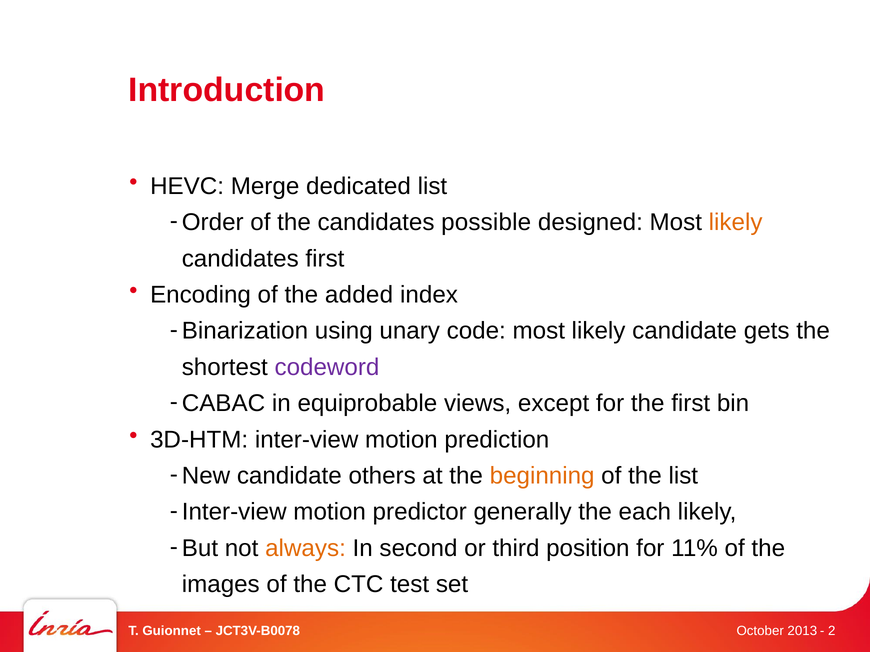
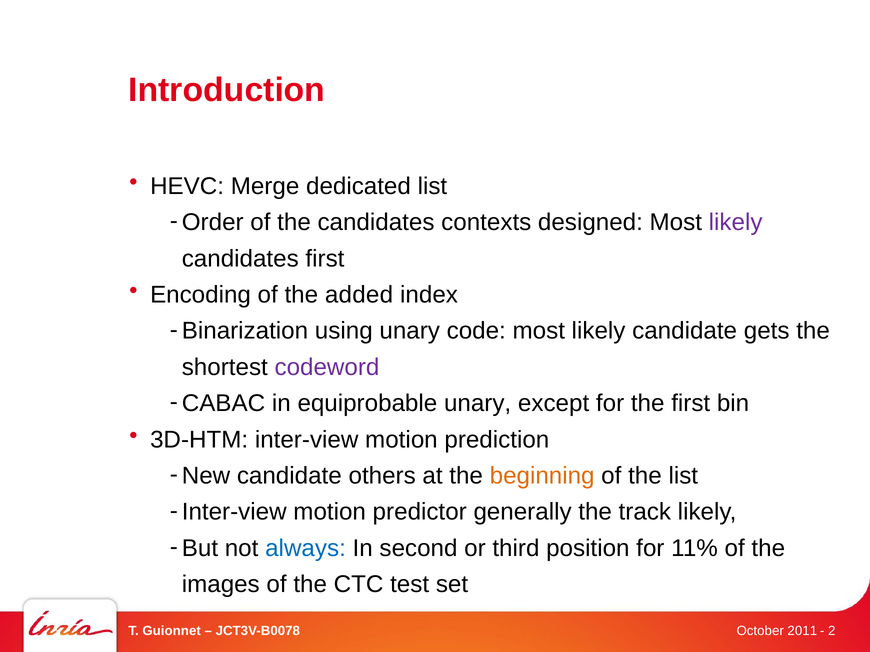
possible: possible -> contexts
likely at (736, 223) colour: orange -> purple
equiprobable views: views -> unary
each: each -> track
always colour: orange -> blue
2013: 2013 -> 2011
